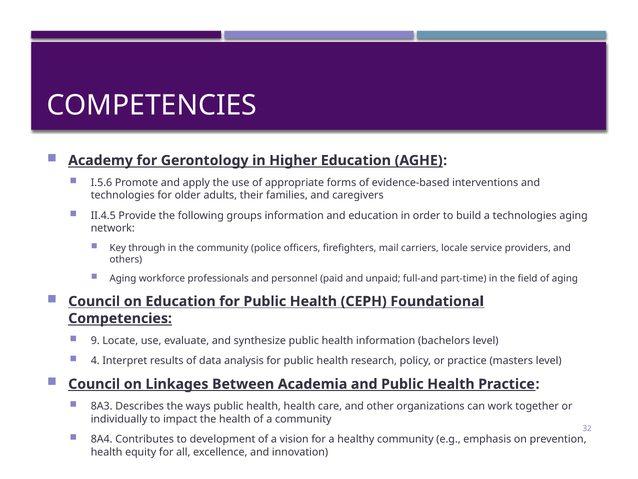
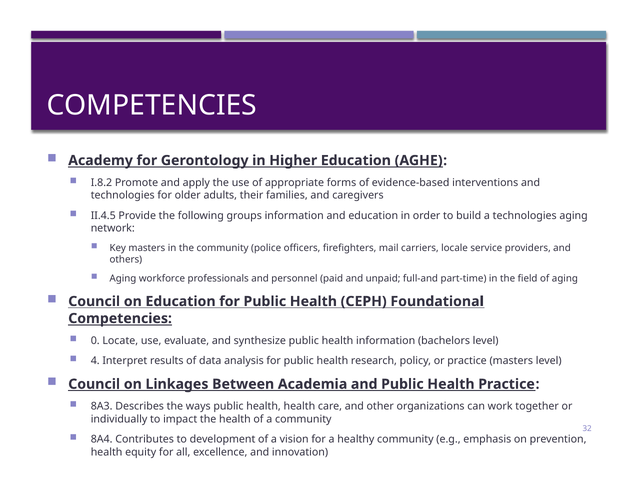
I.5.6: I.5.6 -> I.8.2
Key through: through -> masters
9: 9 -> 0
